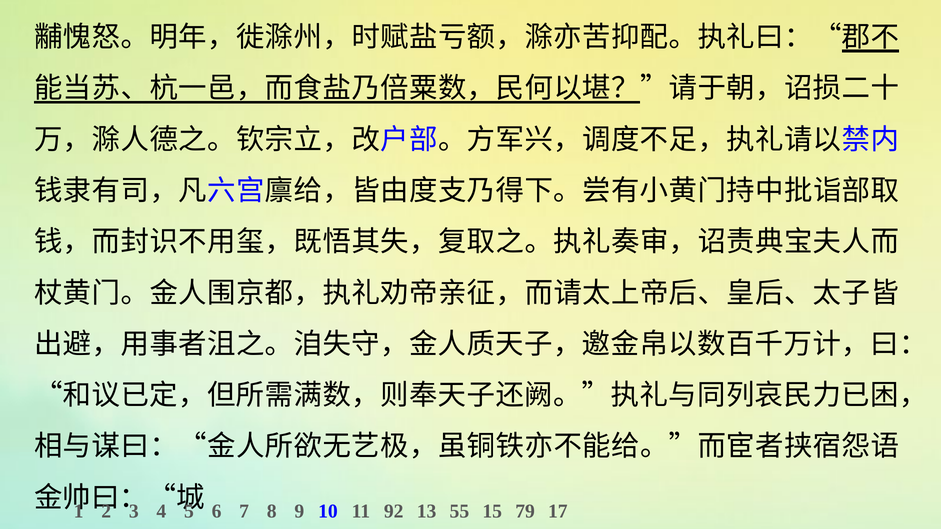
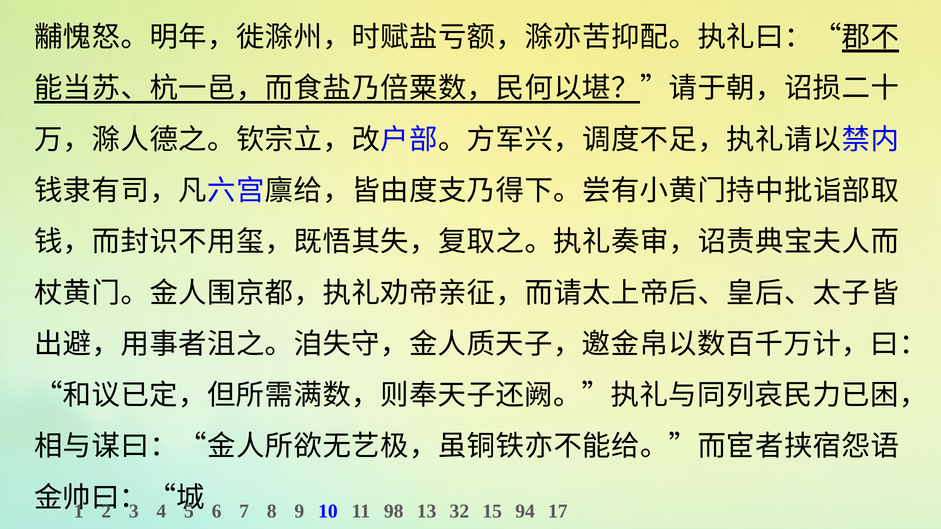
92: 92 -> 98
55: 55 -> 32
79: 79 -> 94
